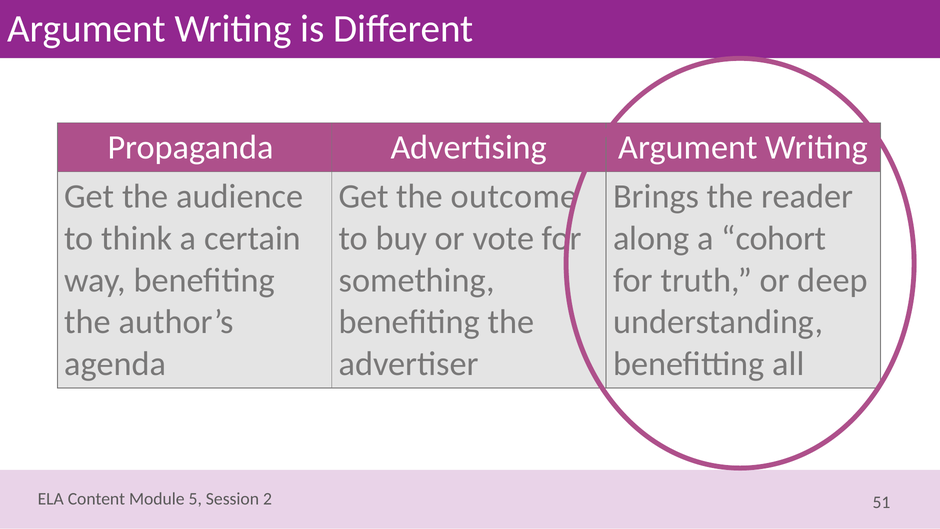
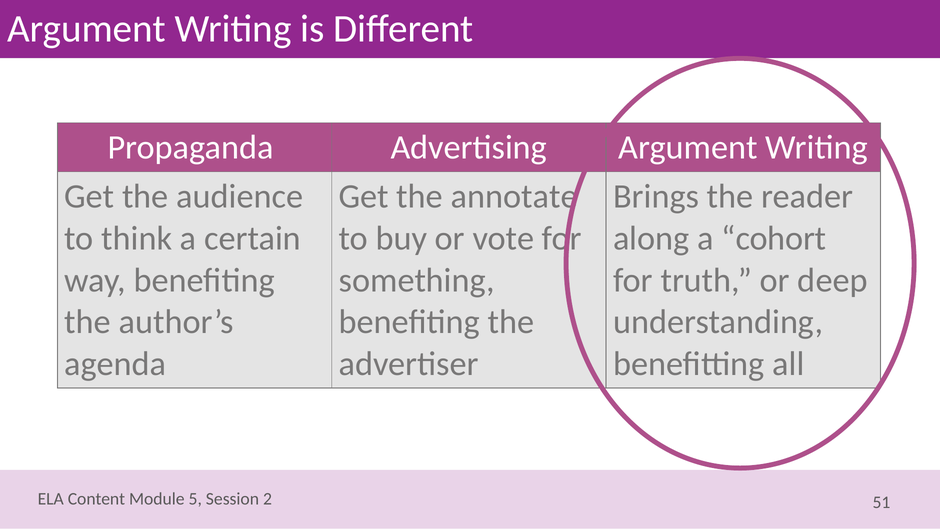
outcome: outcome -> annotate
